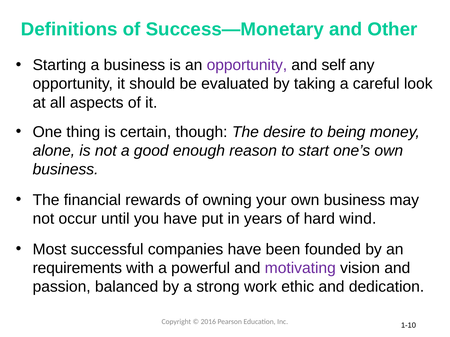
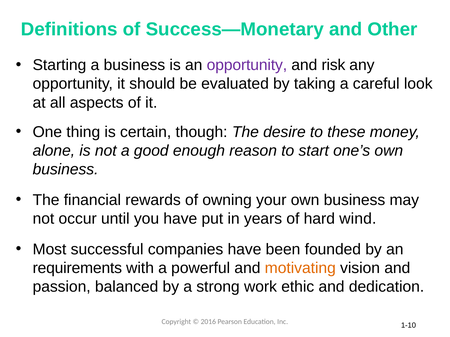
self: self -> risk
being: being -> these
motivating colour: purple -> orange
